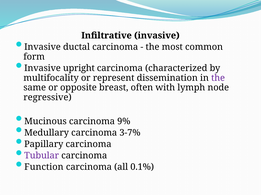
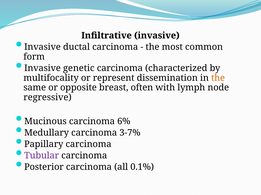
upright: upright -> genetic
the at (218, 78) colour: purple -> orange
9%: 9% -> 6%
Function: Function -> Posterior
